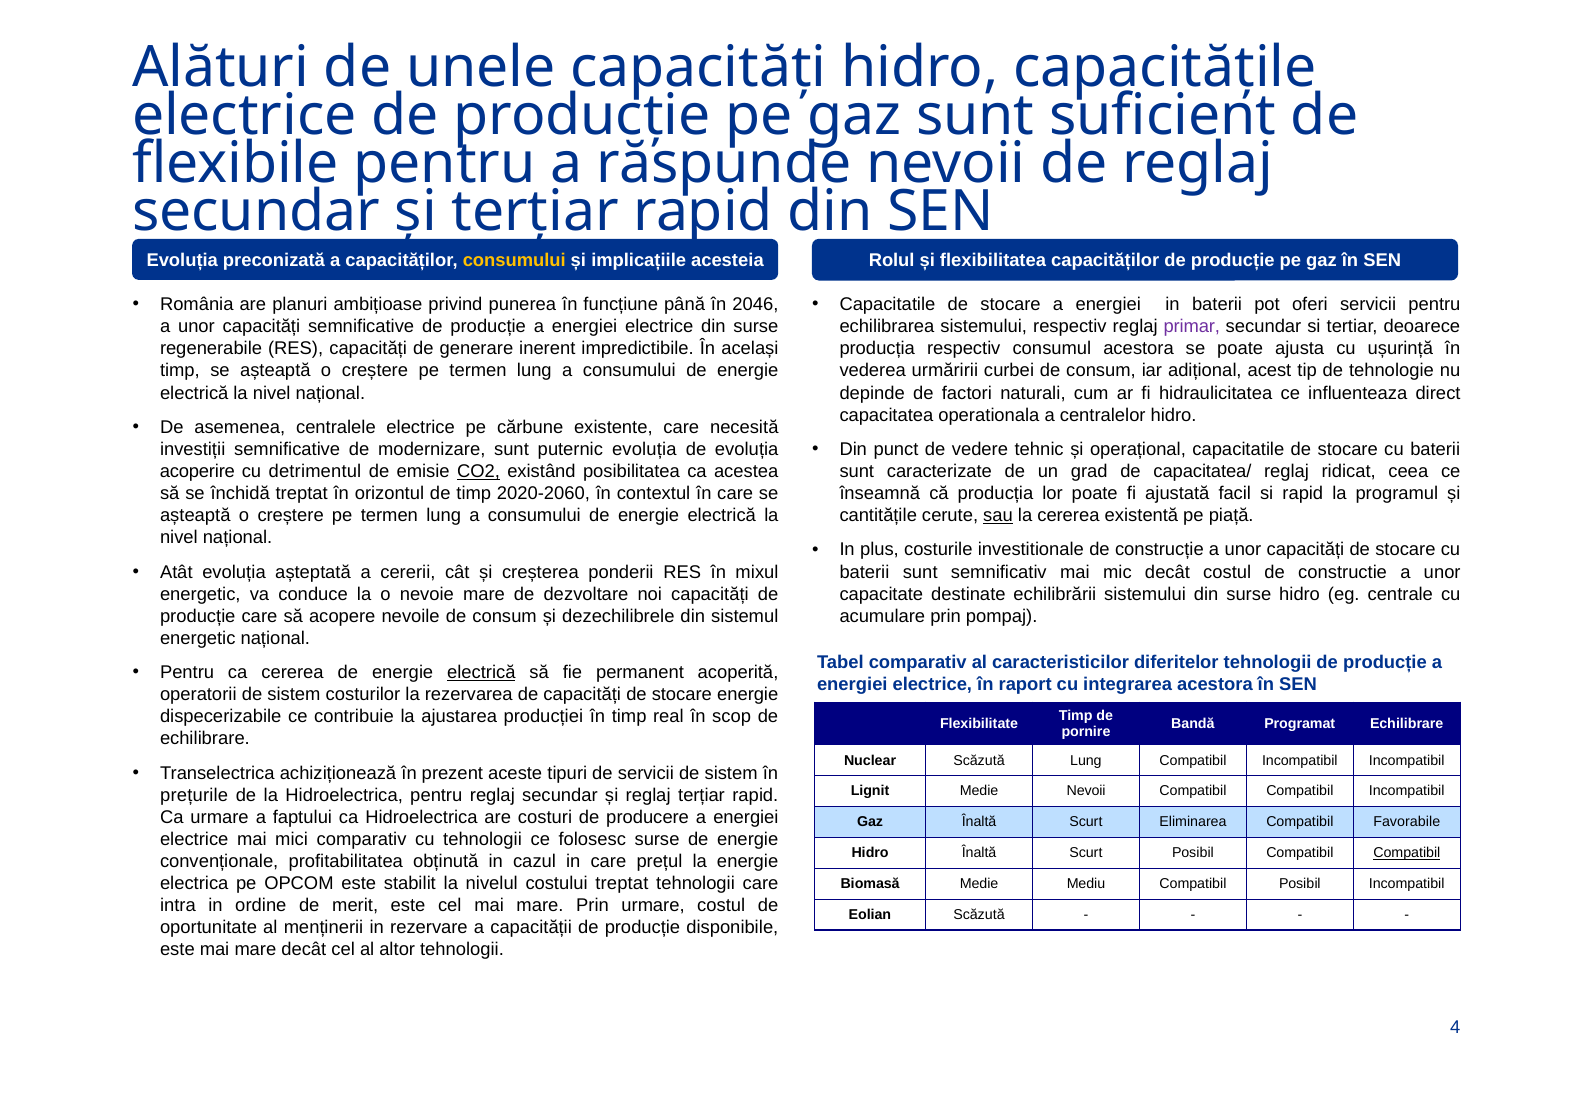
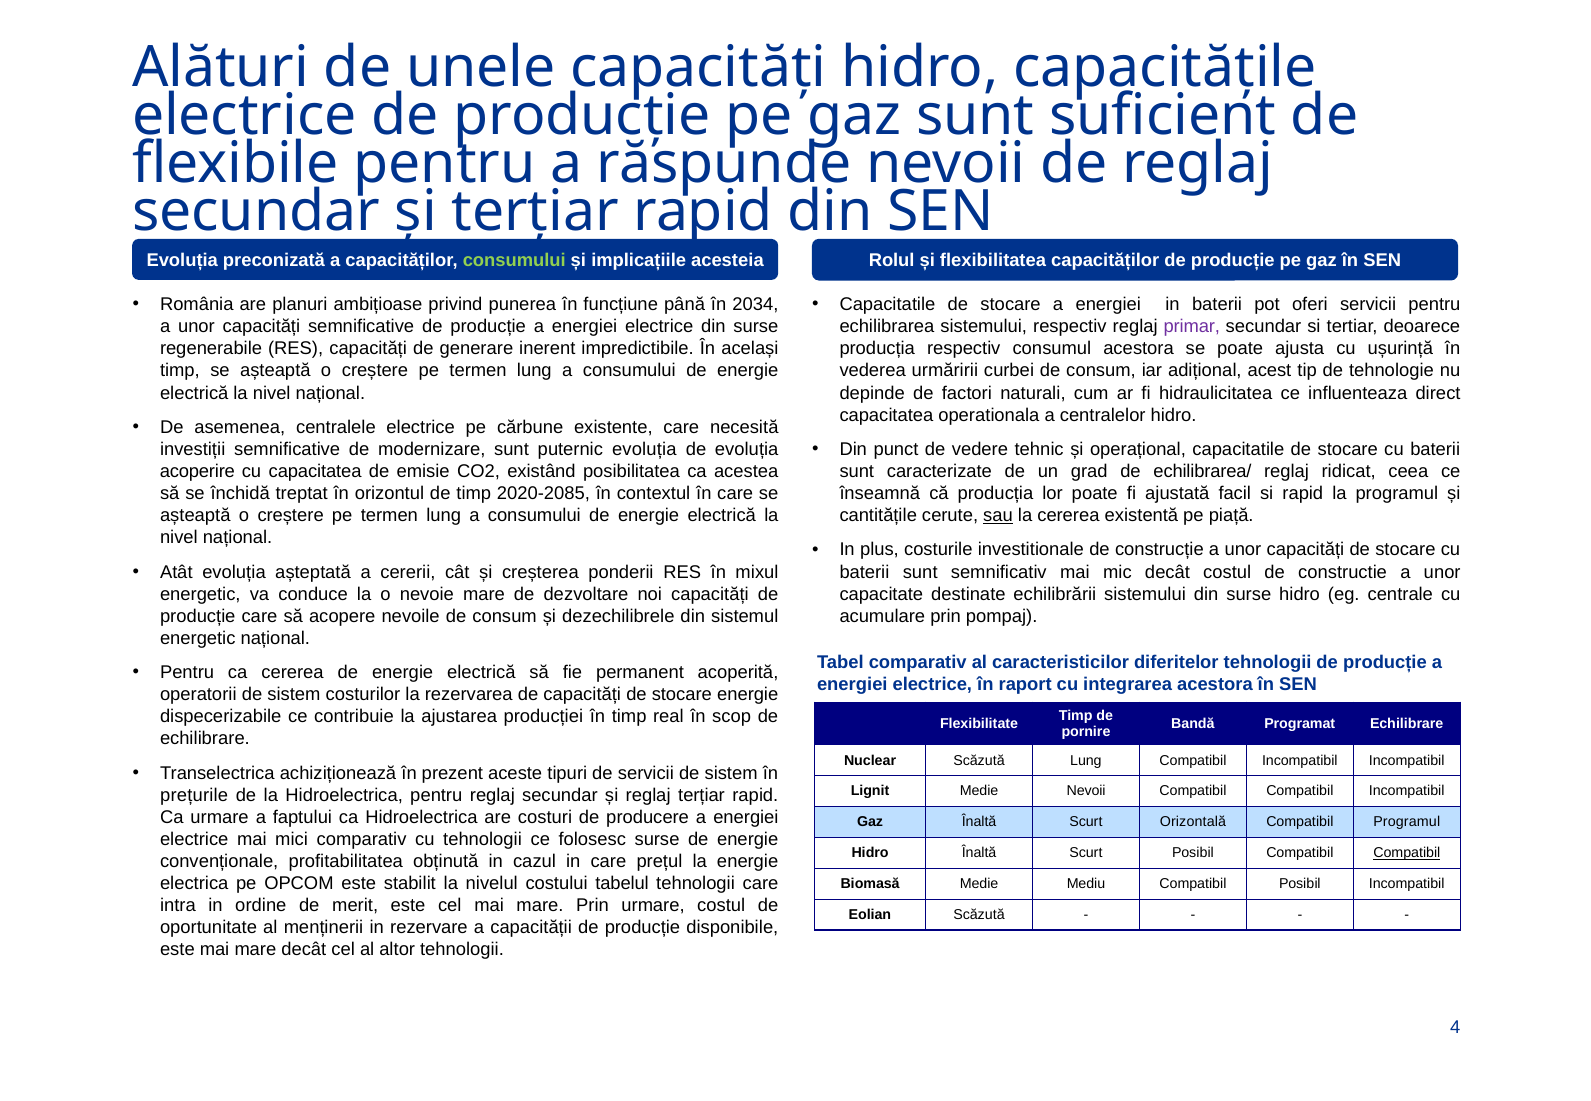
consumului at (514, 261) colour: yellow -> light green
2046: 2046 -> 2034
cu detrimentul: detrimentul -> capacitatea
CO2 underline: present -> none
capacitatea/: capacitatea/ -> echilibrarea/
2020-2060: 2020-2060 -> 2020-2085
electrică at (481, 673) underline: present -> none
Eliminarea: Eliminarea -> Orizontală
Compatibil Favorabile: Favorabile -> Programul
costului treptat: treptat -> tabelul
